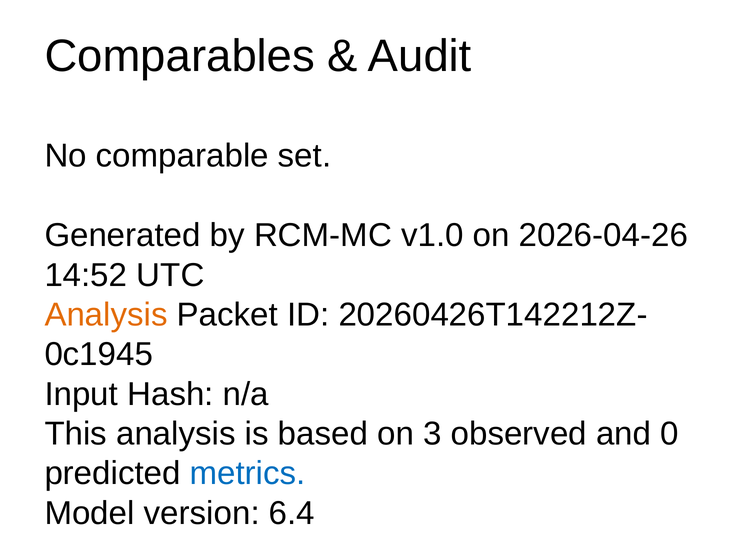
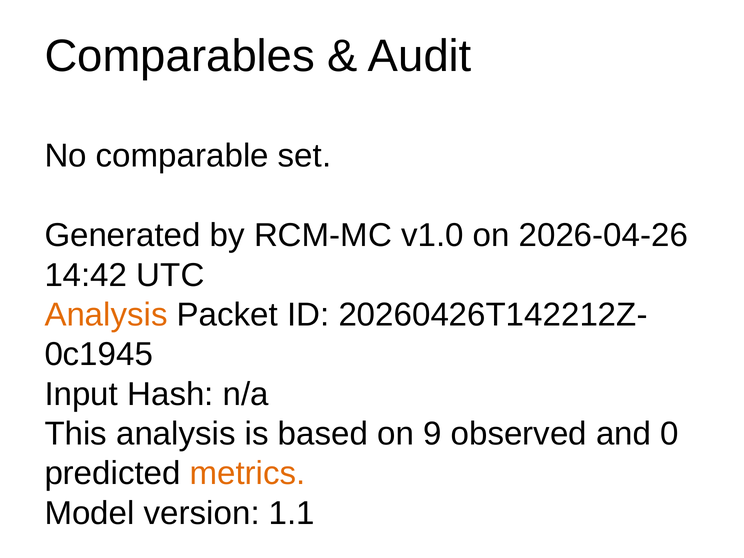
14:52: 14:52 -> 14:42
3: 3 -> 9
metrics colour: blue -> orange
6.4: 6.4 -> 1.1
